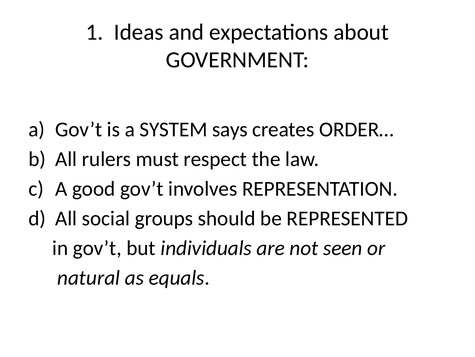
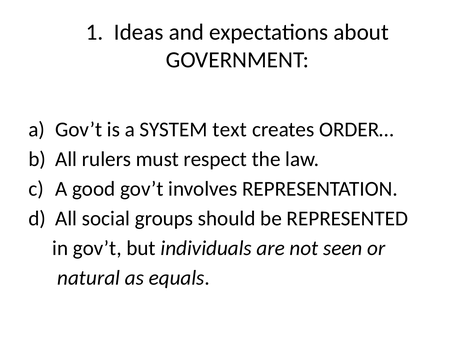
says: says -> text
